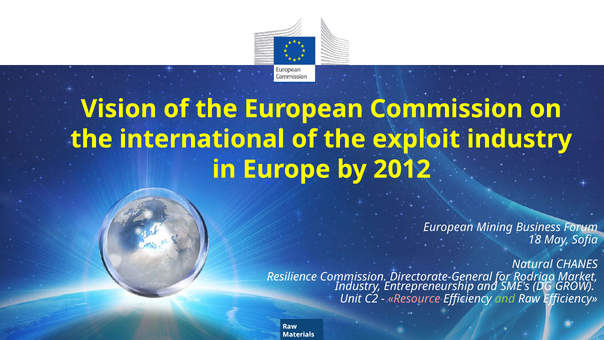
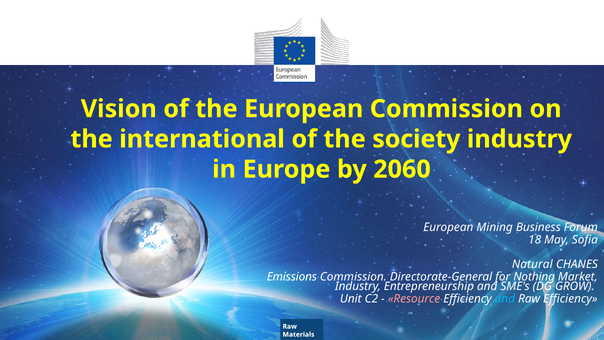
exploit: exploit -> society
2012: 2012 -> 2060
Resilience: Resilience -> Emissions
Rodrigo: Rodrigo -> Nothing
and at (505, 299) colour: light green -> light blue
